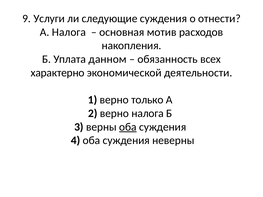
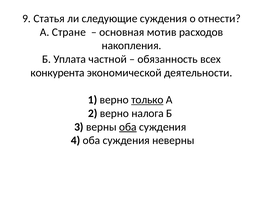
Услуги: Услуги -> Статья
А Налога: Налога -> Стране
данном: данном -> частной
характерно: характерно -> конкурента
только underline: none -> present
